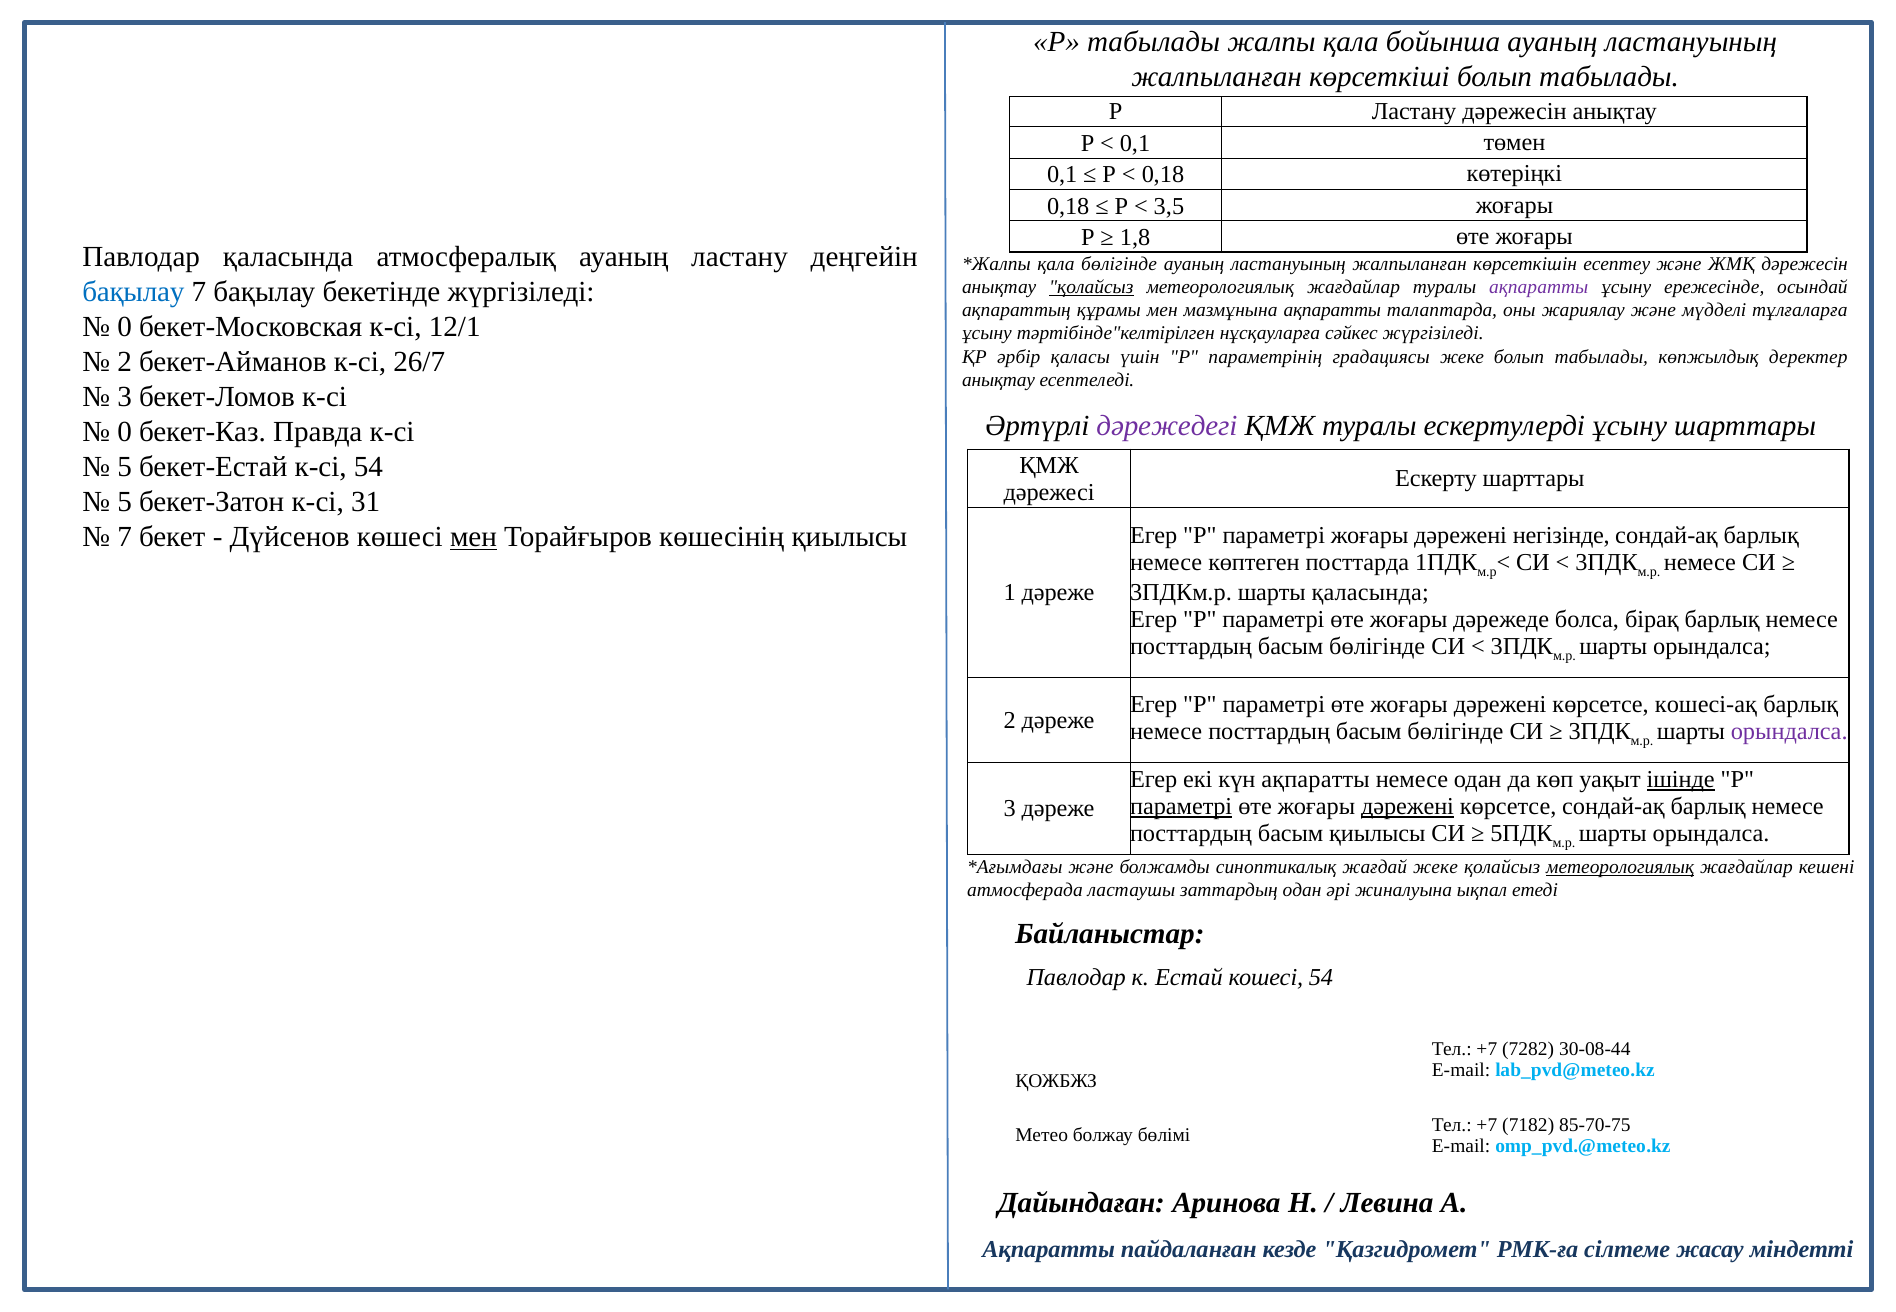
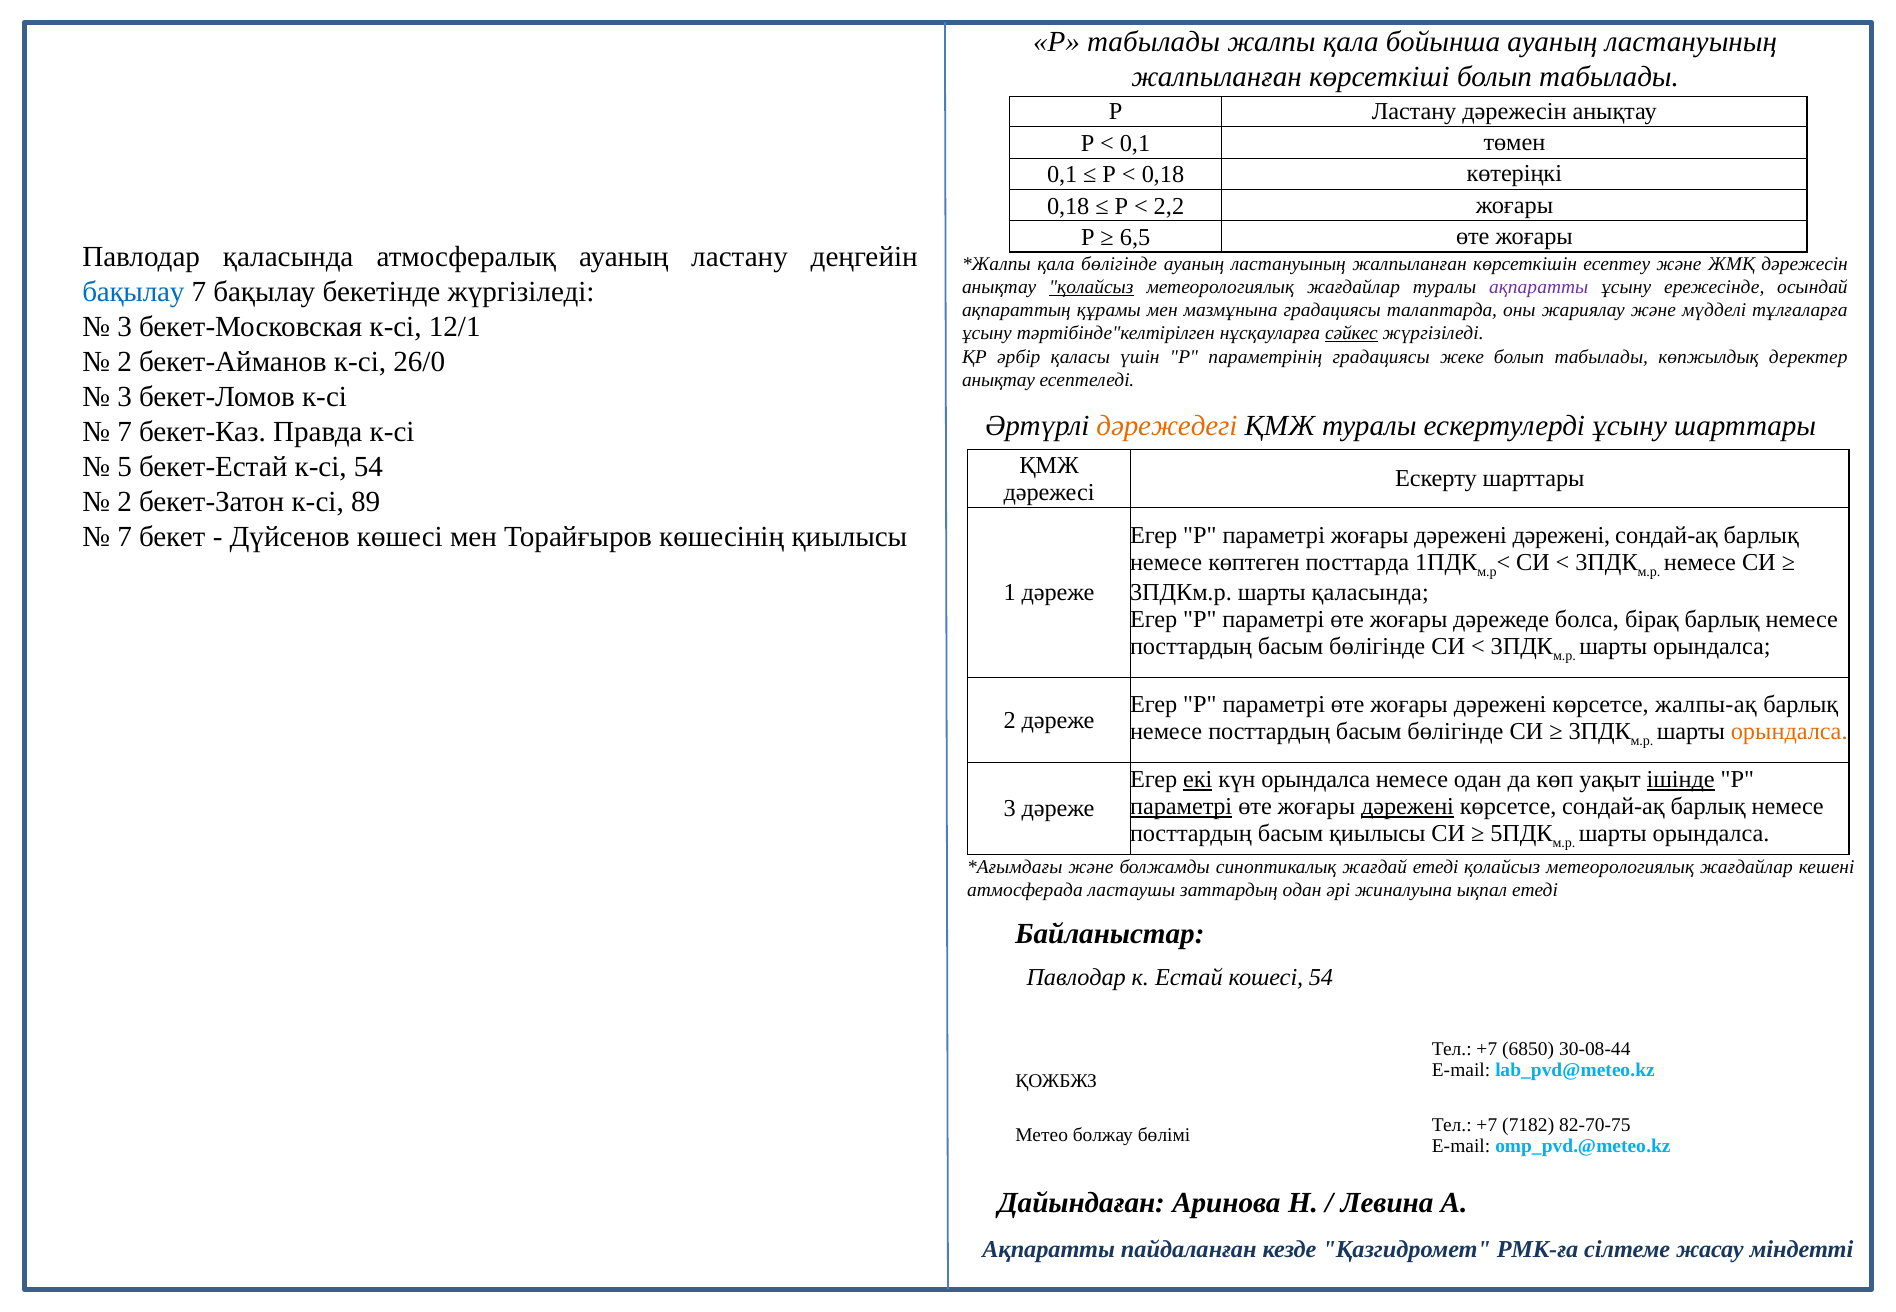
3,5: 3,5 -> 2,2
1,8: 1,8 -> 6,5
мазмұнына ақпаратты: ақпаратты -> градациясы
0 at (125, 327): 0 -> 3
сәйкес underline: none -> present
26/7: 26/7 -> 26/0
дәрежедегі colour: purple -> orange
0 at (125, 432): 0 -> 7
5 at (125, 502): 5 -> 2
31: 31 -> 89
мен at (474, 537) underline: present -> none
дәрежені негізінде: негізінде -> дәрежені
кошесi-ақ: кошесi-ақ -> жалпы-ақ
орындалса at (1789, 732) colour: purple -> orange
екі underline: none -> present
күн ақпаратты: ақпаратты -> орындалса
жағдай жеке: жеке -> етеді
метеорологиялық at (1620, 867) underline: present -> none
7282: 7282 -> 6850
85-70-75: 85-70-75 -> 82-70-75
